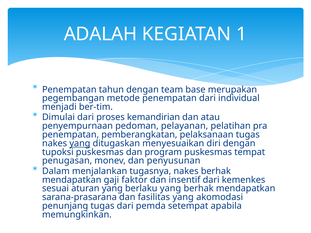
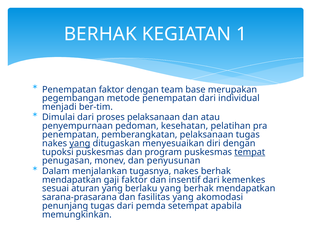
ADALAH at (100, 34): ADALAH -> BERHAK
Penempatan tahun: tahun -> faktor
proses kemandirian: kemandirian -> pelaksanaan
pelayanan: pelayanan -> kesehatan
tempat underline: none -> present
